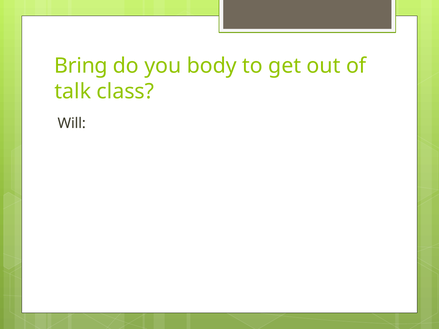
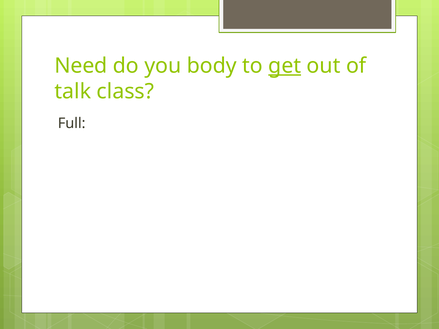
Bring: Bring -> Need
get underline: none -> present
Will: Will -> Full
